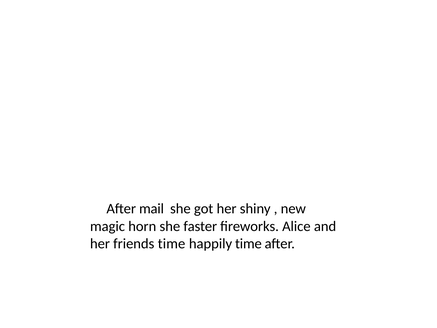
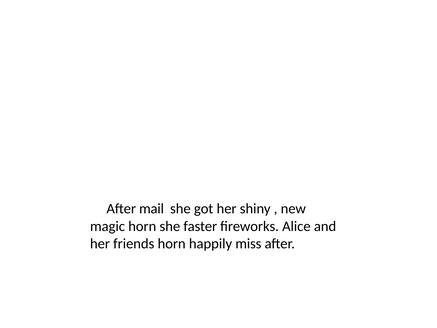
friends time: time -> horn
happily time: time -> miss
